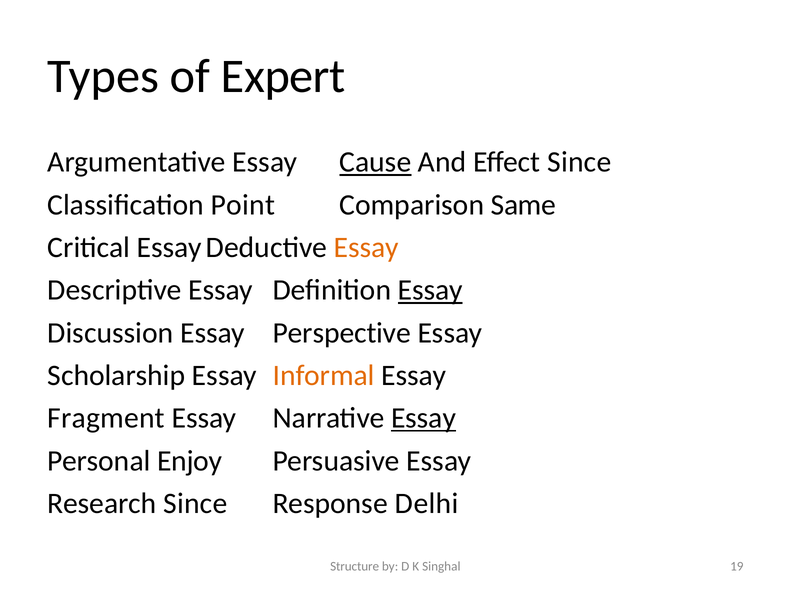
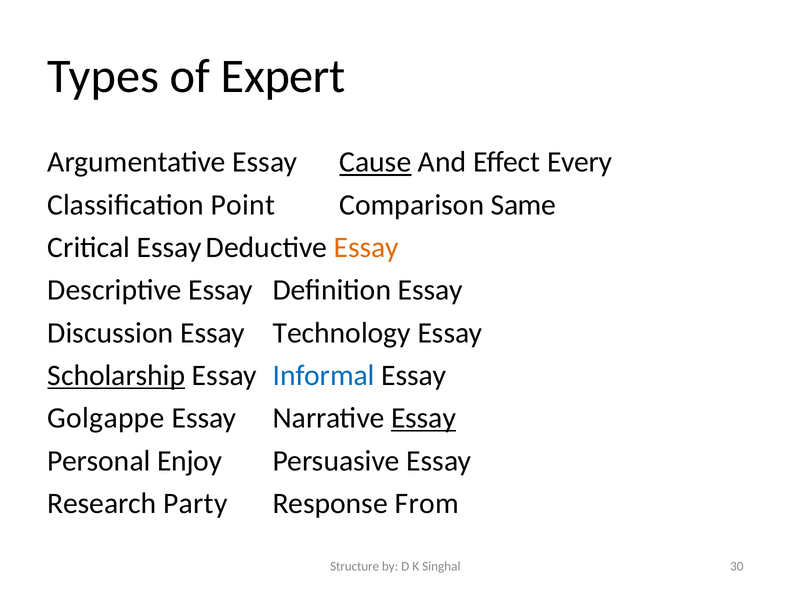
Effect Since: Since -> Every
Essay at (430, 290) underline: present -> none
Perspective: Perspective -> Technology
Scholarship underline: none -> present
Informal colour: orange -> blue
Fragment: Fragment -> Golgappe
Research Since: Since -> Party
Delhi: Delhi -> From
19: 19 -> 30
